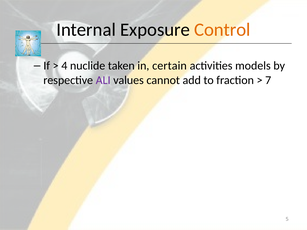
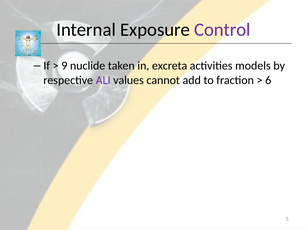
Control colour: orange -> purple
4: 4 -> 9
certain: certain -> excreta
7: 7 -> 6
